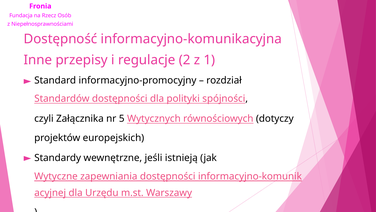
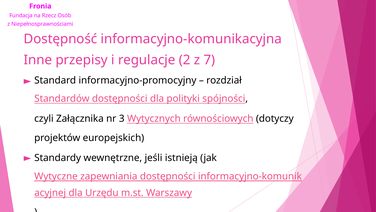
1: 1 -> 7
5: 5 -> 3
